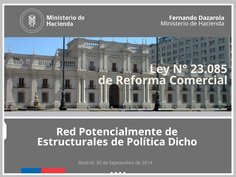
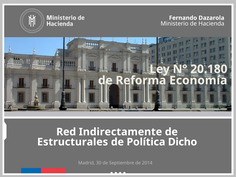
23.085: 23.085 -> 20.180
Comercial: Comercial -> Economía
Potencialmente: Potencialmente -> Indirectamente
